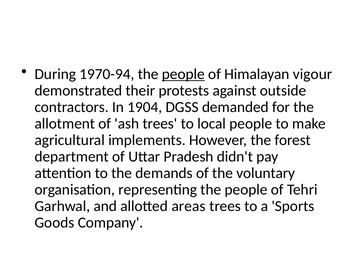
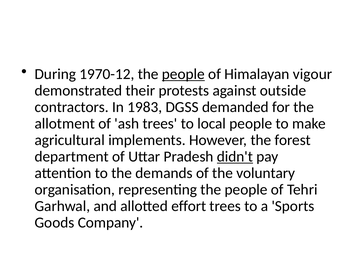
1970-94: 1970-94 -> 1970-12
1904: 1904 -> 1983
didn't underline: none -> present
areas: areas -> effort
